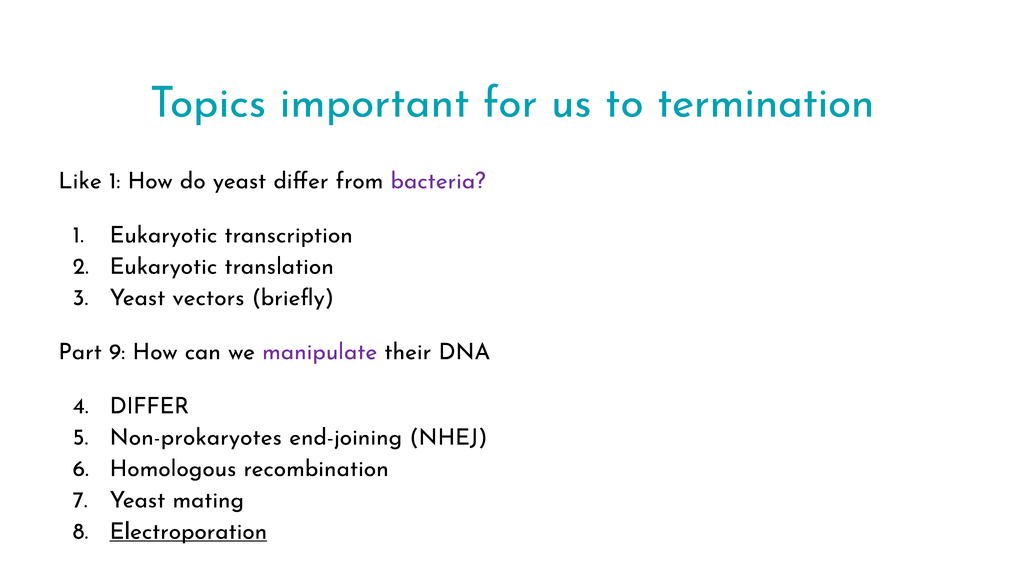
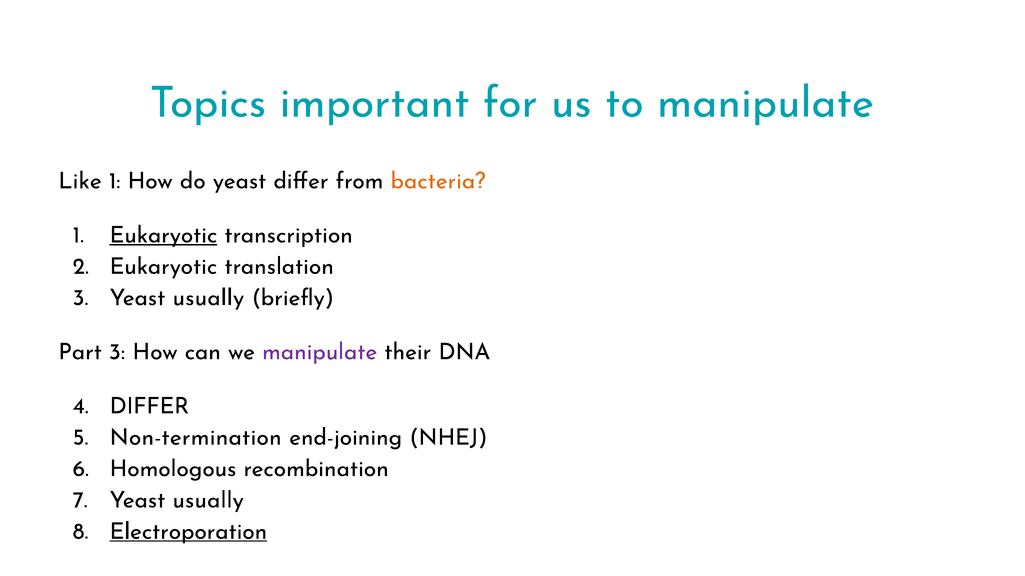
to termination: termination -> manipulate
bacteria colour: purple -> orange
Eukaryotic at (163, 235) underline: none -> present
vectors at (208, 298): vectors -> usually
Part 9: 9 -> 3
Non-prokaryotes: Non-prokaryotes -> Non-termination
mating at (208, 500): mating -> usually
